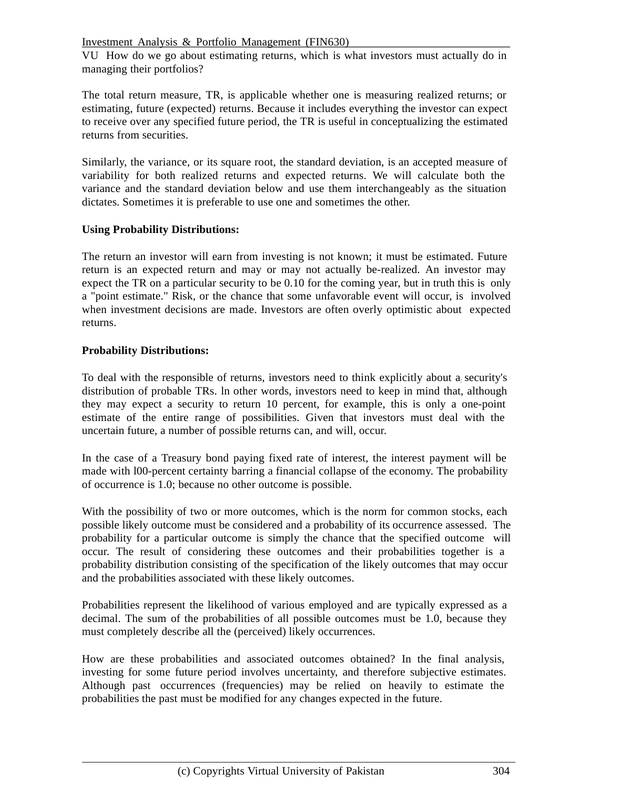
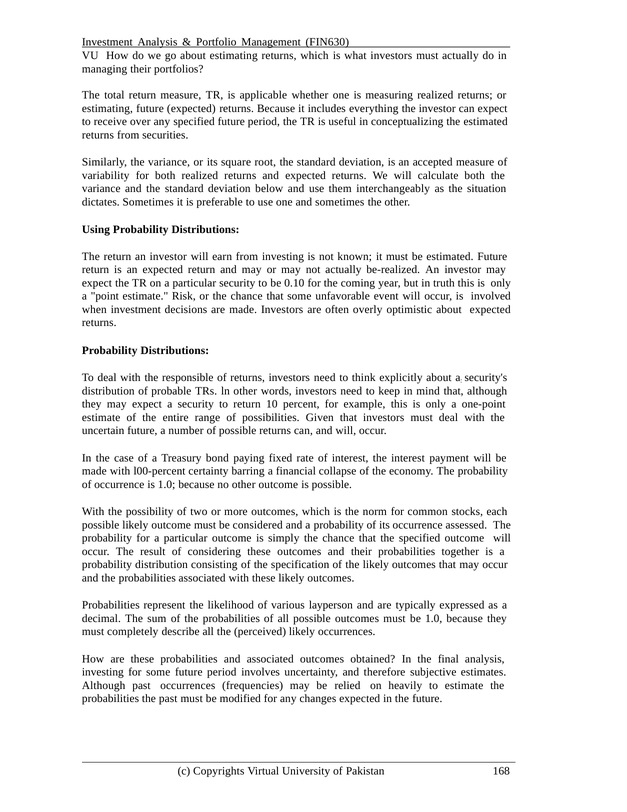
employed: employed -> layperson
304: 304 -> 168
